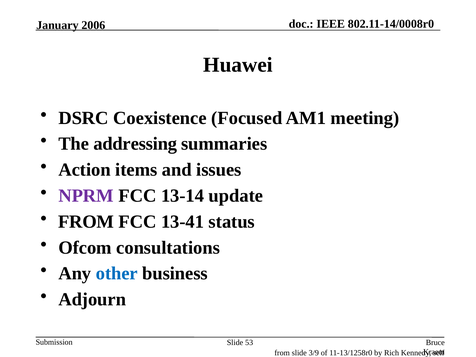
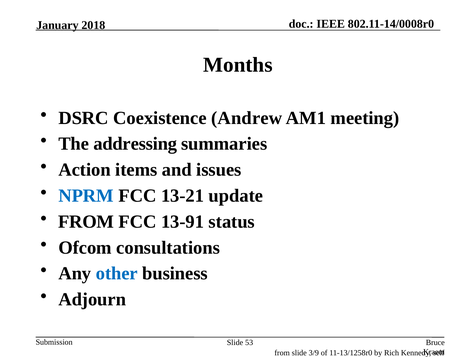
2006: 2006 -> 2018
Huawei: Huawei -> Months
Focused: Focused -> Andrew
NPRM colour: purple -> blue
13-14: 13-14 -> 13-21
13-41: 13-41 -> 13-91
